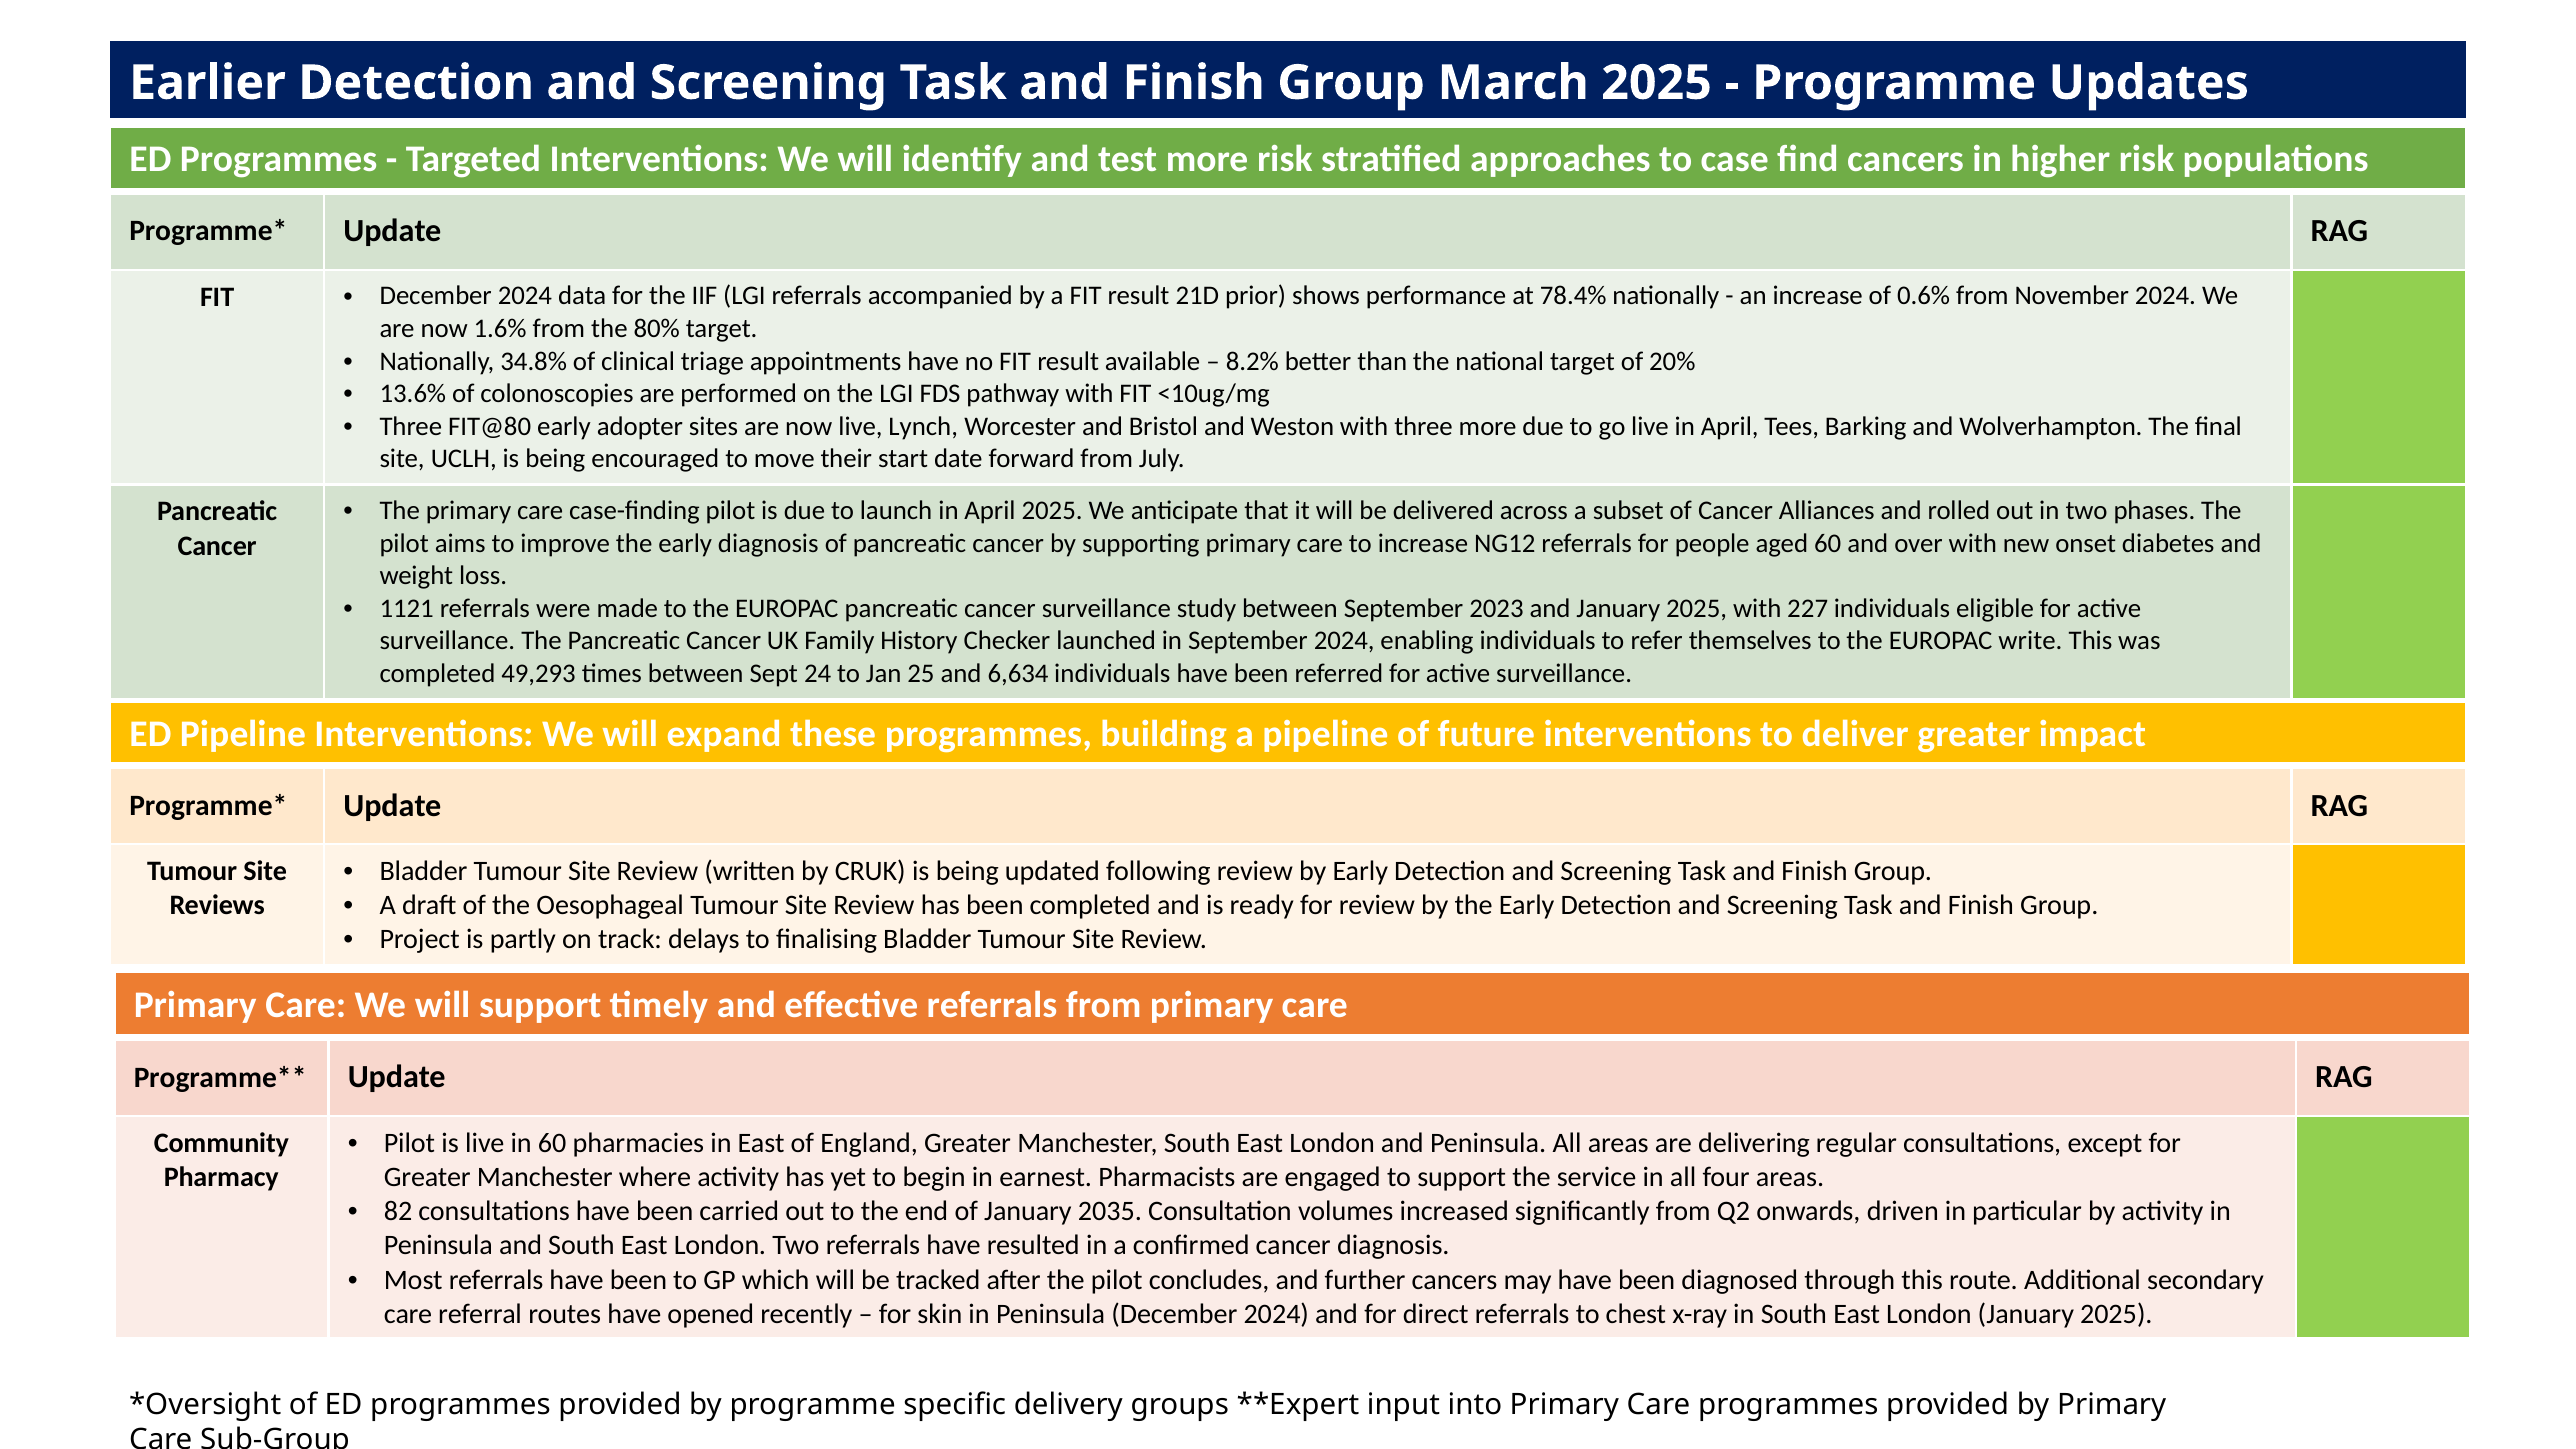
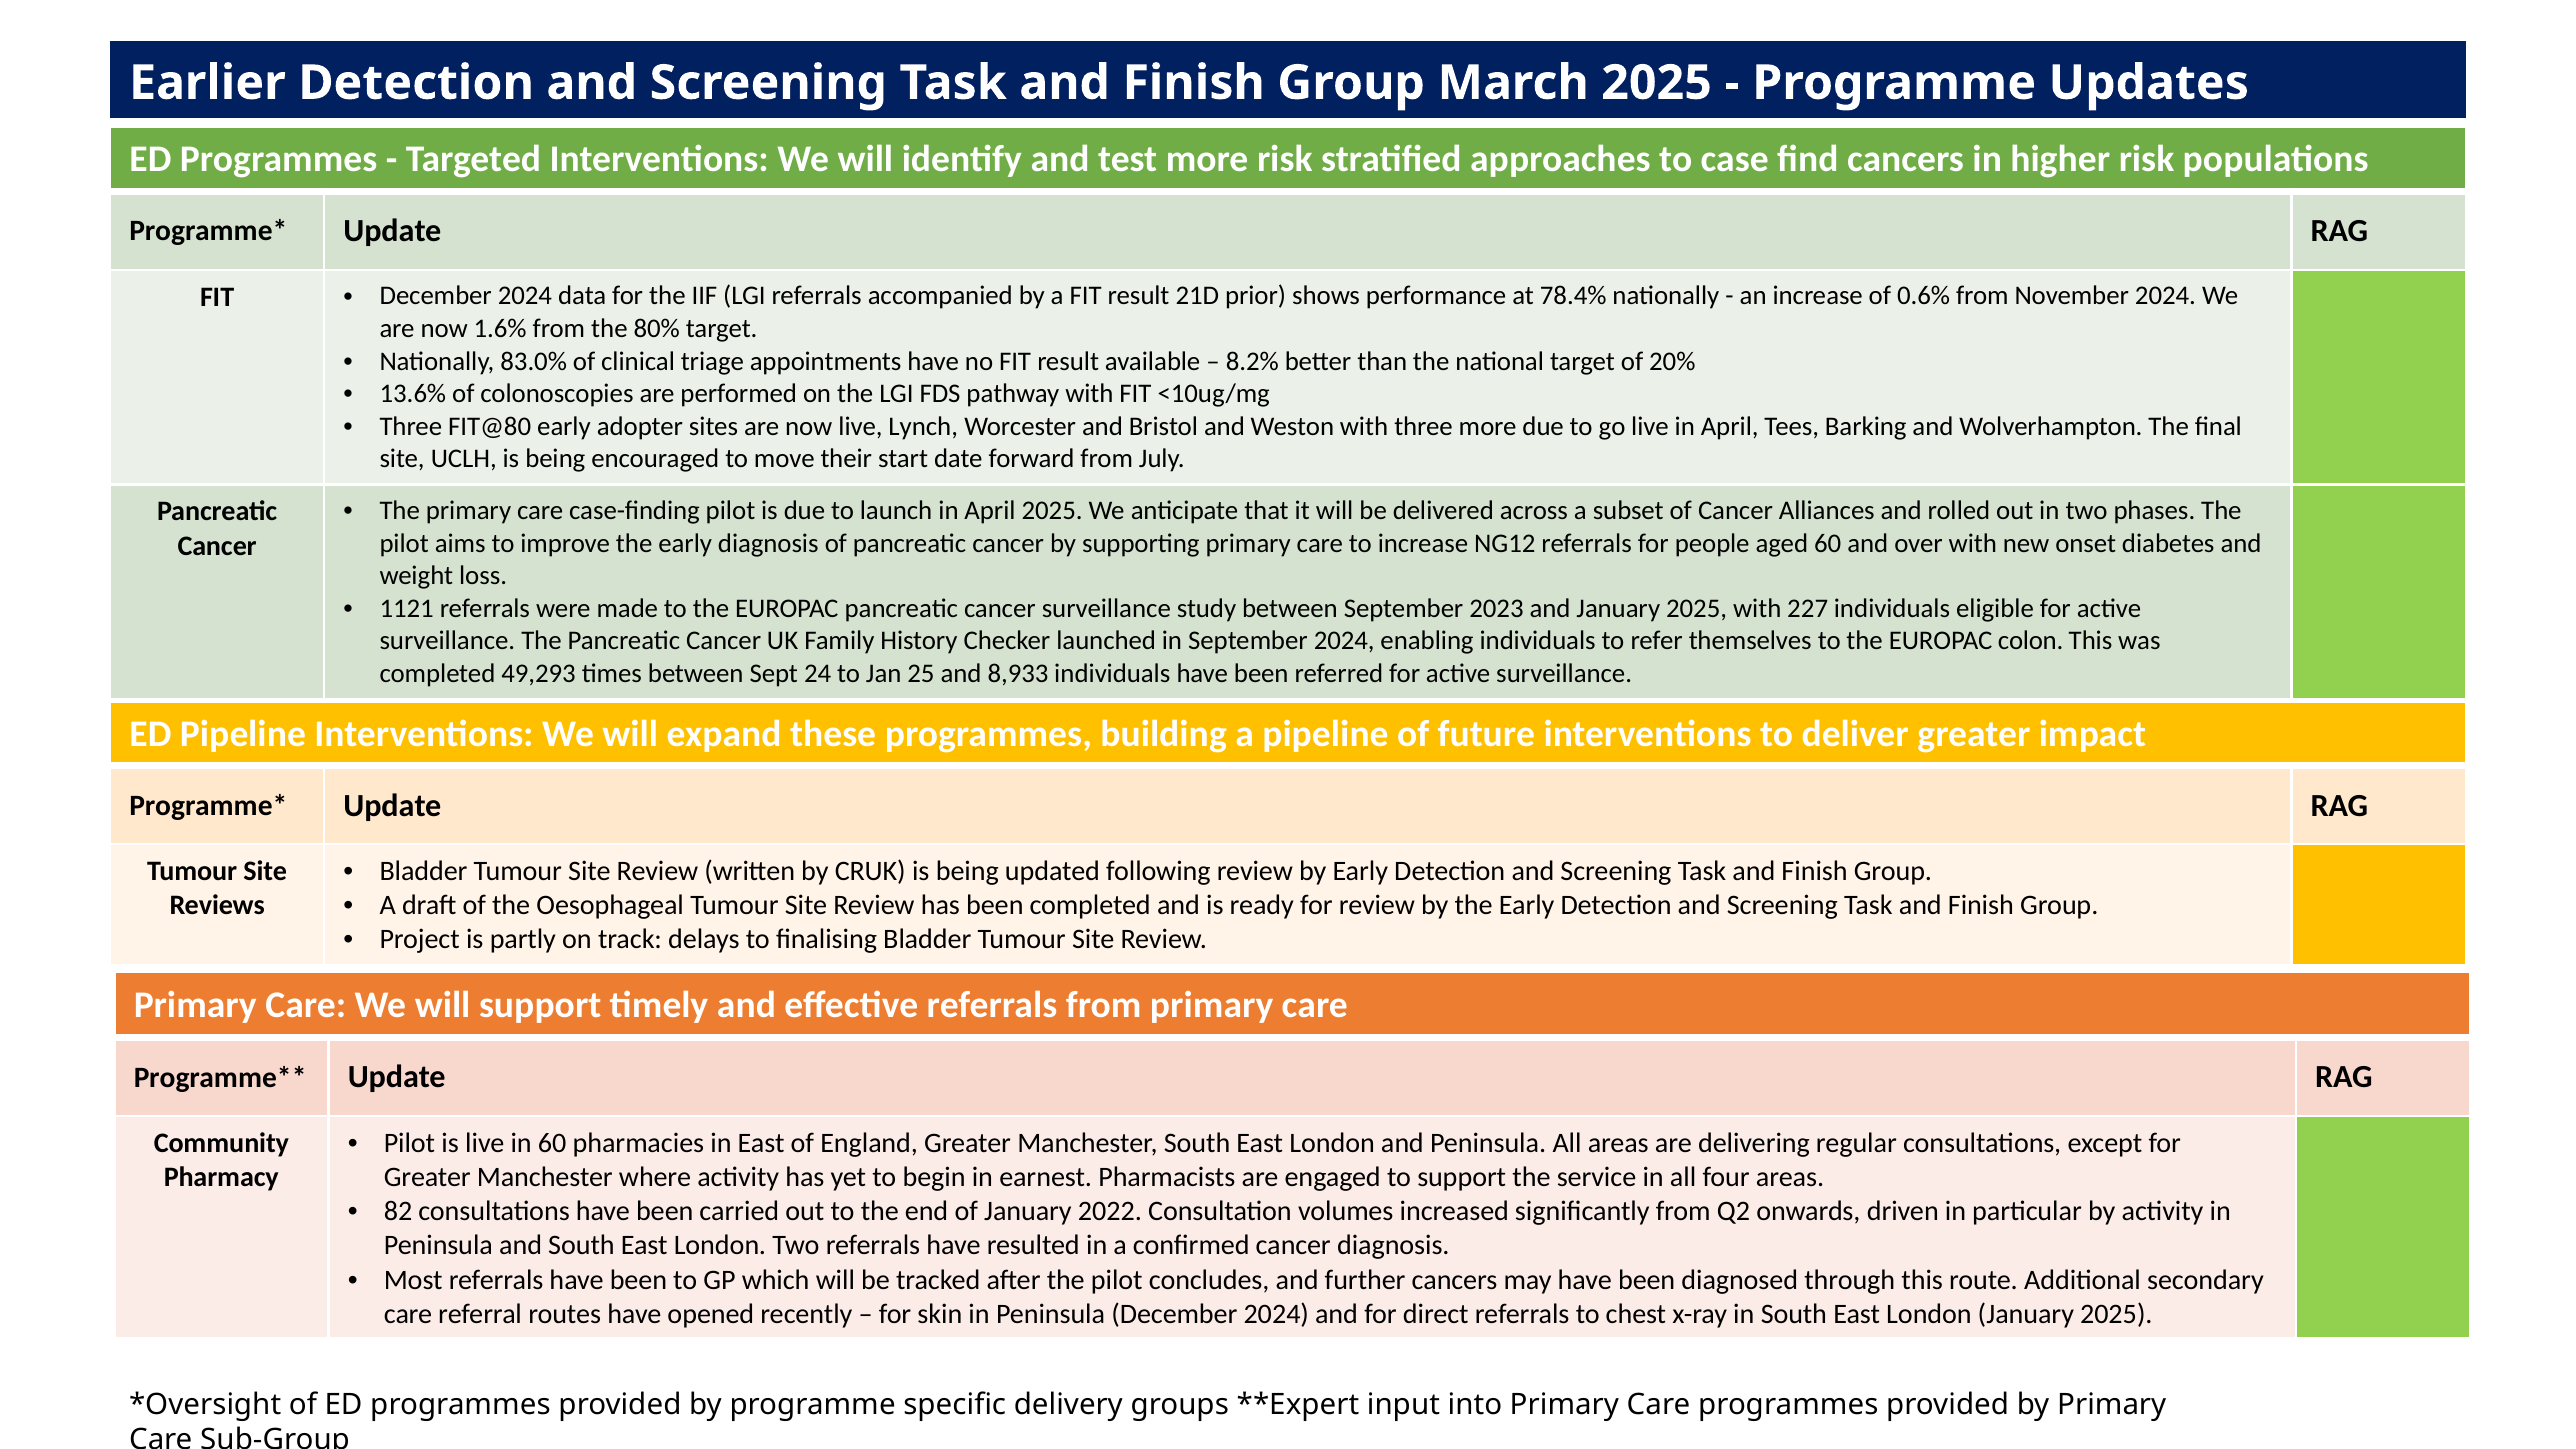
34.8%: 34.8% -> 83.0%
write: write -> colon
6,634: 6,634 -> 8,933
2035: 2035 -> 2022
